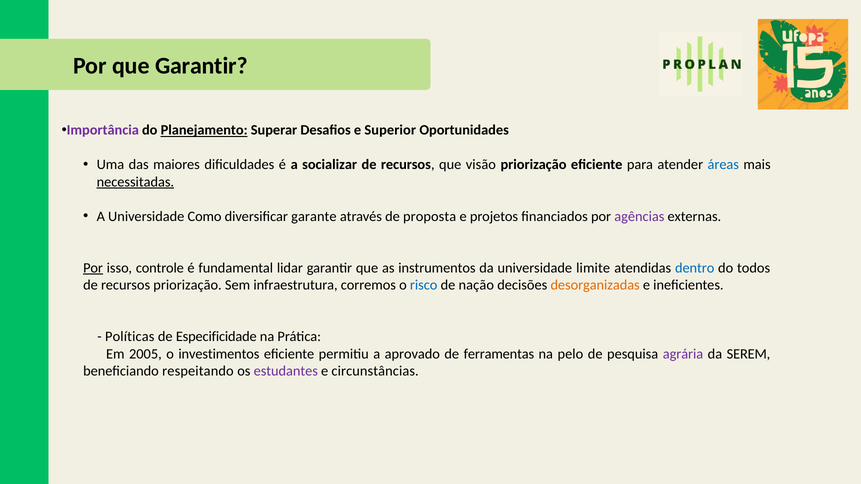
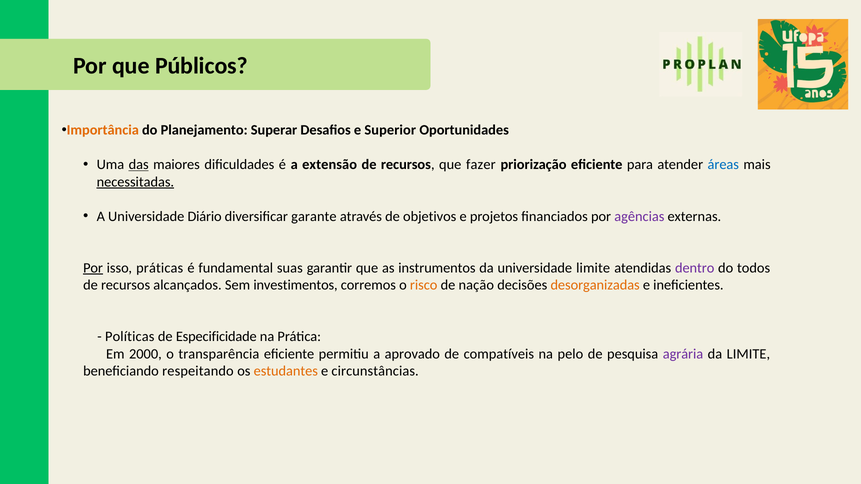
que Garantir: Garantir -> Públicos
Importância colour: purple -> orange
Planejamento underline: present -> none
das underline: none -> present
socializar: socializar -> extensão
visão: visão -> fazer
Como: Como -> Diário
proposta: proposta -> objetivos
controle: controle -> práticas
lidar: lidar -> suas
dentro colour: blue -> purple
recursos priorização: priorização -> alcançados
infraestrutura: infraestrutura -> investimentos
risco colour: blue -> orange
2005: 2005 -> 2000
investimentos: investimentos -> transparência
ferramentas: ferramentas -> compatíveis
da SEREM: SEREM -> LIMITE
estudantes colour: purple -> orange
